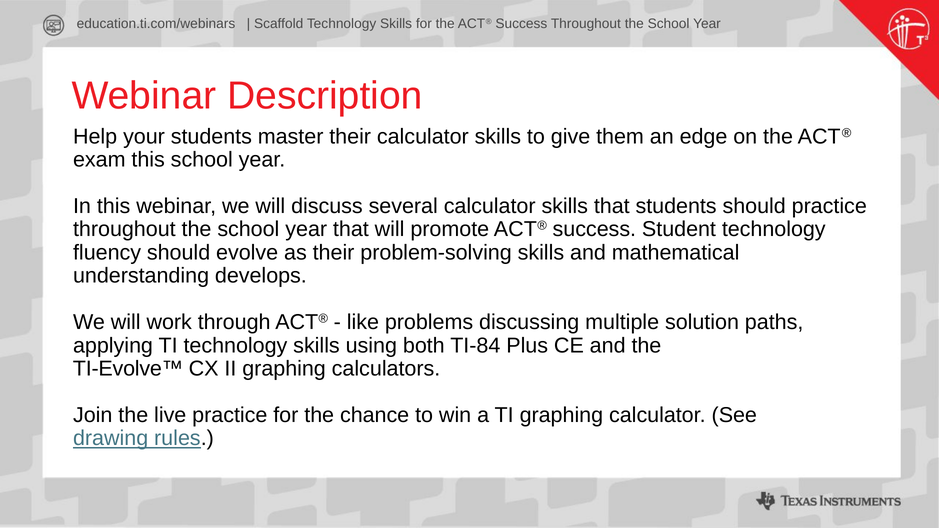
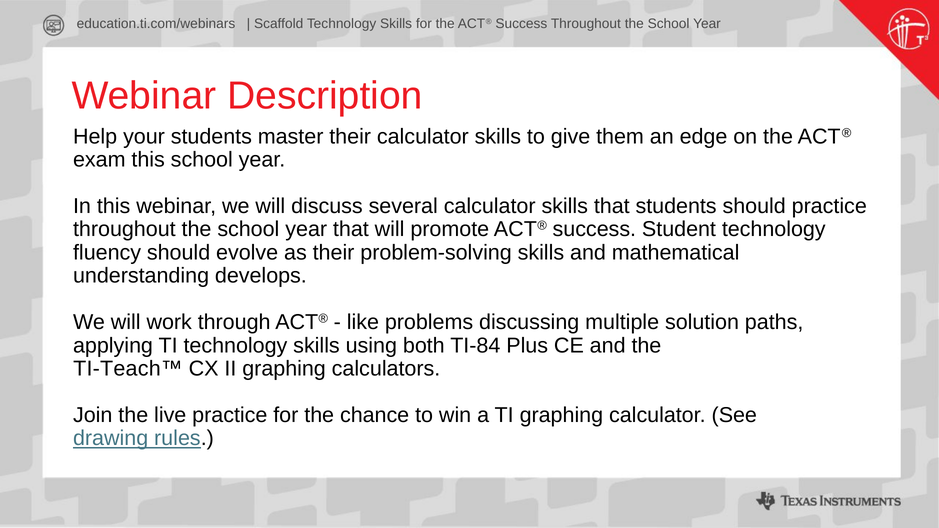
TI-Evolve™: TI-Evolve™ -> TI-Teach™
